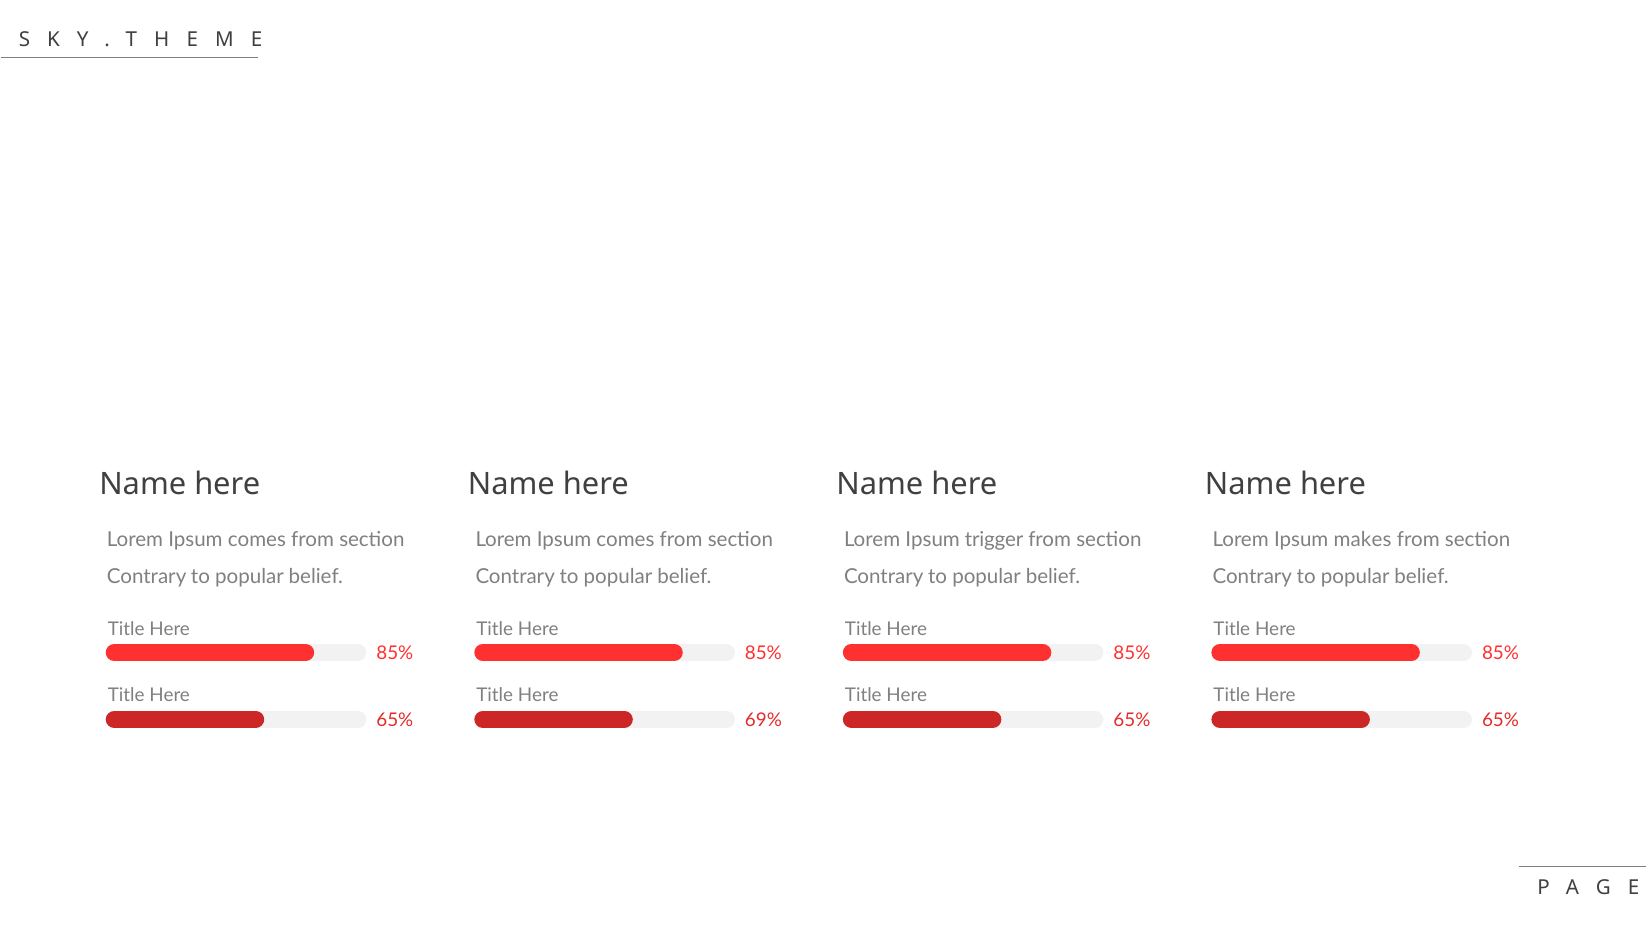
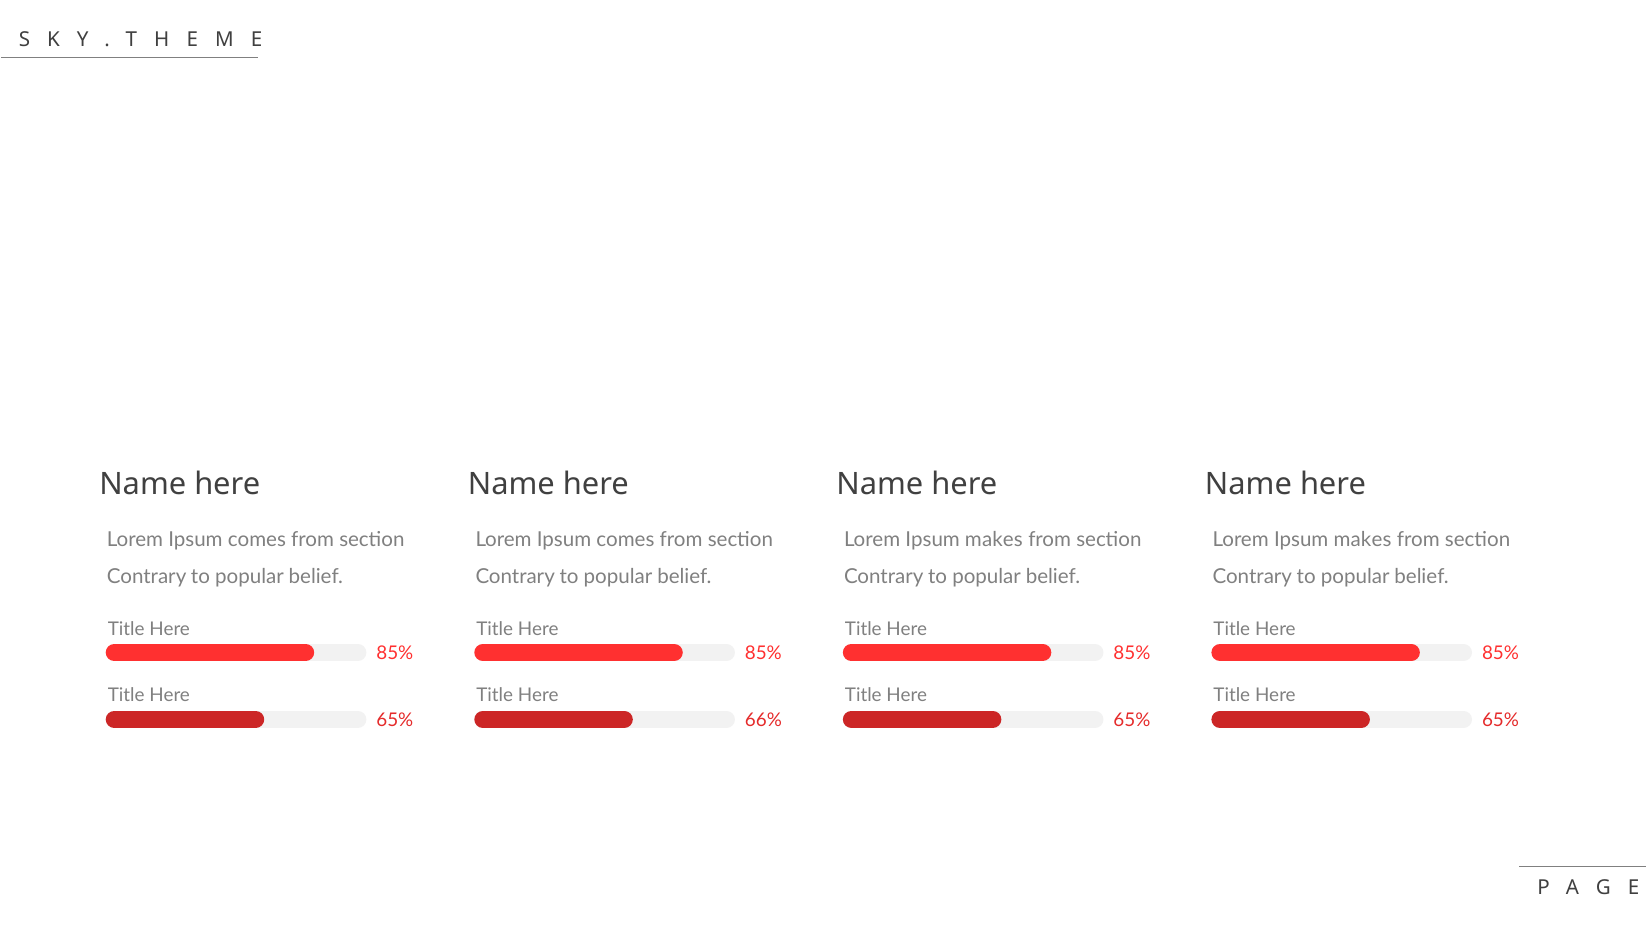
trigger at (994, 540): trigger -> makes
69%: 69% -> 66%
